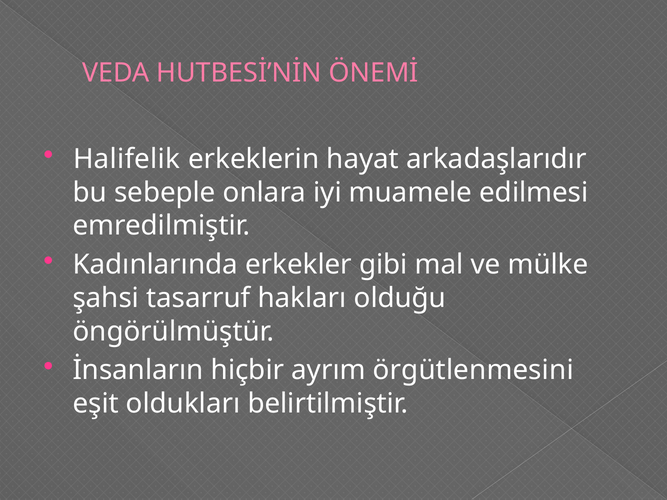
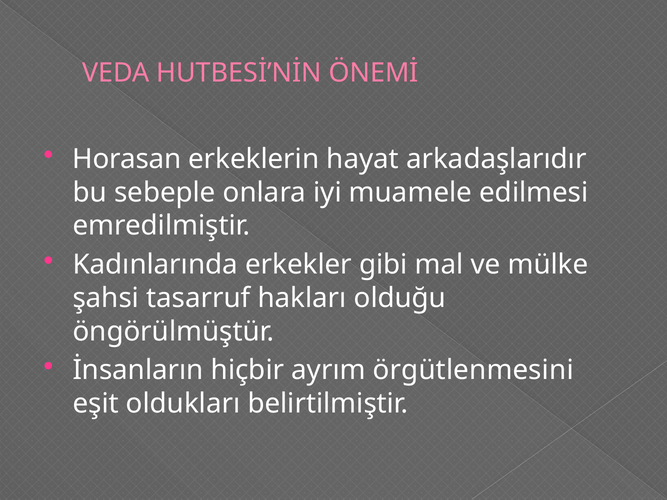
Halifelik: Halifelik -> Horasan
